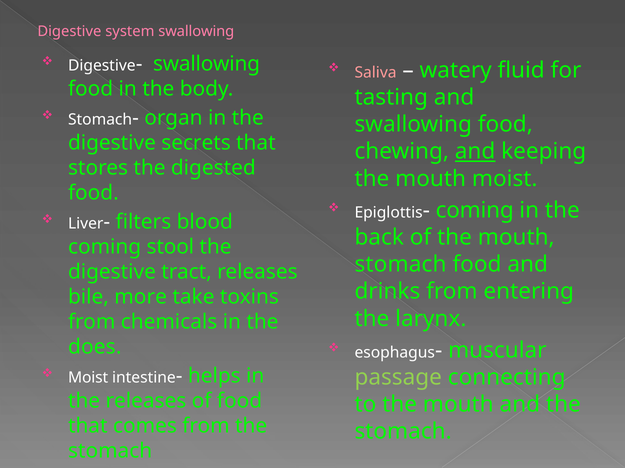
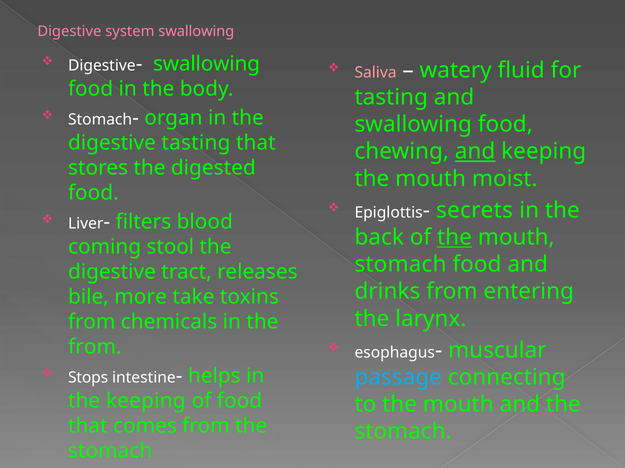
digestive secrets: secrets -> tasting
coming at (475, 211): coming -> secrets
the at (455, 238) underline: none -> present
does at (95, 347): does -> from
Moist at (88, 378): Moist -> Stops
passage colour: light green -> light blue
the releases: releases -> keeping
